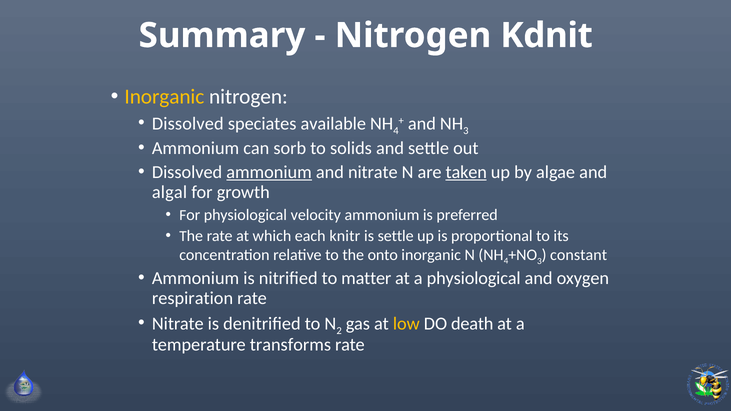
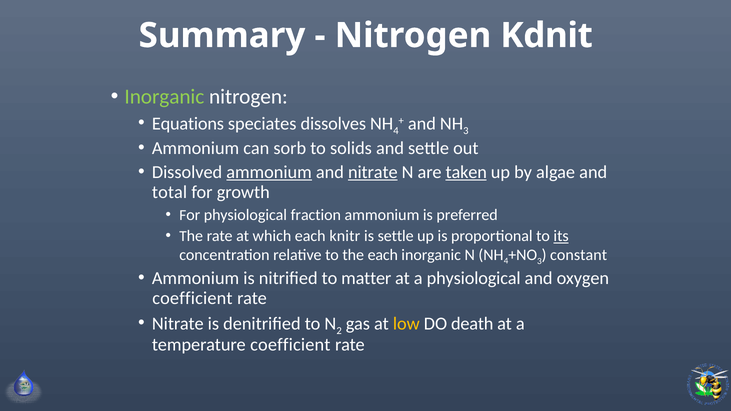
Inorganic at (164, 97) colour: yellow -> light green
Dissolved at (188, 124): Dissolved -> Equations
available: available -> dissolves
nitrate at (373, 172) underline: none -> present
algal: algal -> total
velocity: velocity -> fraction
its underline: none -> present
the onto: onto -> each
respiration at (193, 299): respiration -> coefficient
temperature transforms: transforms -> coefficient
